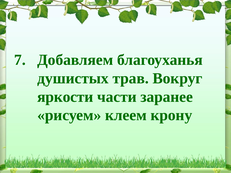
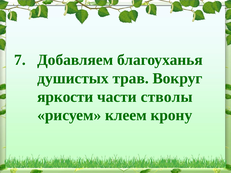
заранее: заранее -> стволы
